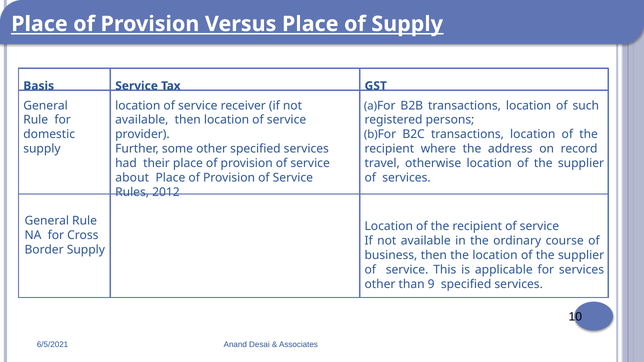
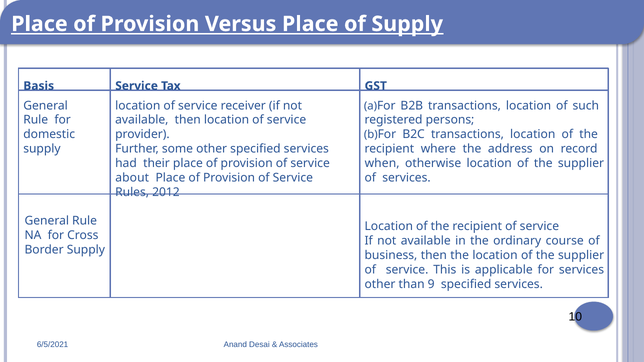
travel: travel -> when
